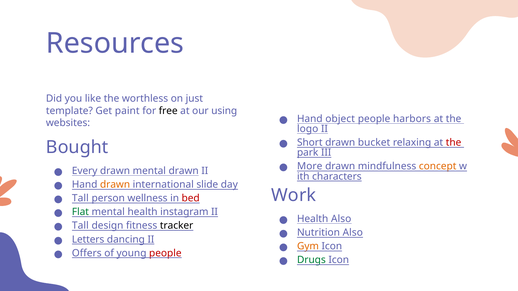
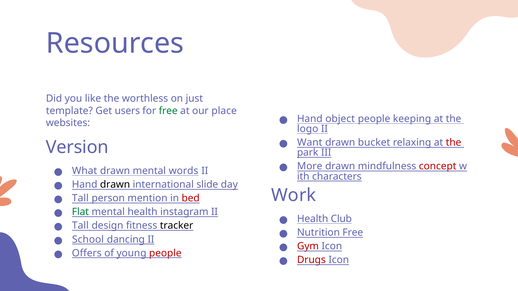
paint: paint -> users
free at (168, 111) colour: black -> green
using: using -> place
harbors: harbors -> keeping
Short: Short -> Want
Bought: Bought -> Version
concept colour: orange -> red
Every: Every -> What
mental drawn: drawn -> words
drawn at (115, 185) colour: orange -> black
wellness: wellness -> mention
Health Also: Also -> Club
Nutrition Also: Also -> Free
Letters: Letters -> School
Gym colour: orange -> red
Drugs colour: green -> red
